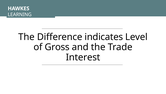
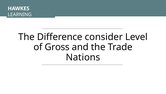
indicates: indicates -> consider
Interest: Interest -> Nations
